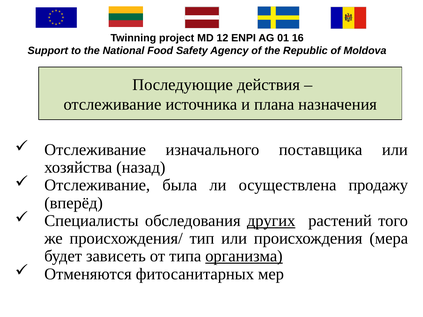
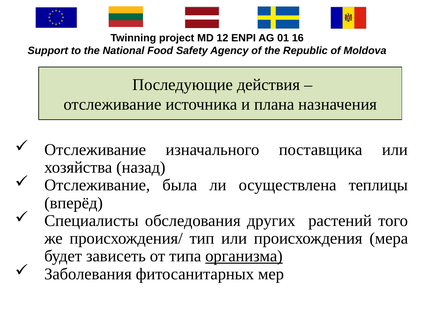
продажу: продажу -> теплицы
других underline: present -> none
Отменяются: Отменяются -> Заболевания
